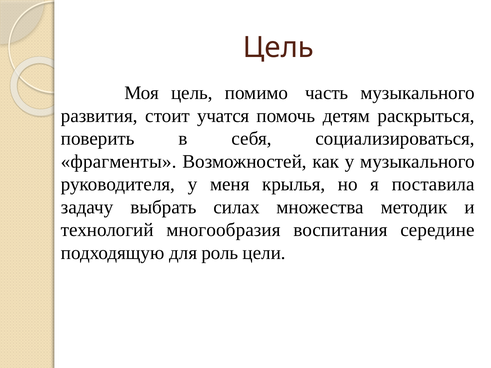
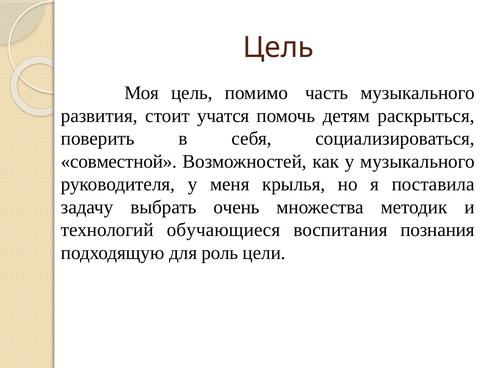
фрагменты: фрагменты -> совместной
силах: силах -> очень
многообразия: многообразия -> обучающиеся
середине: середине -> познания
